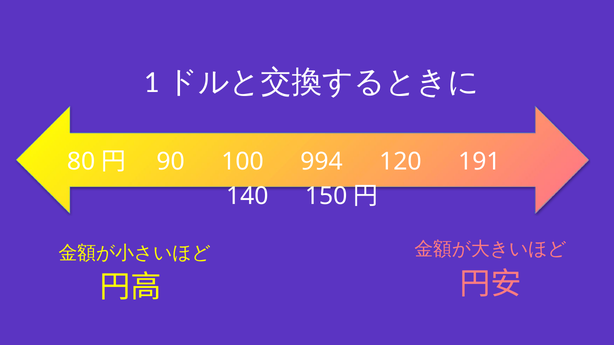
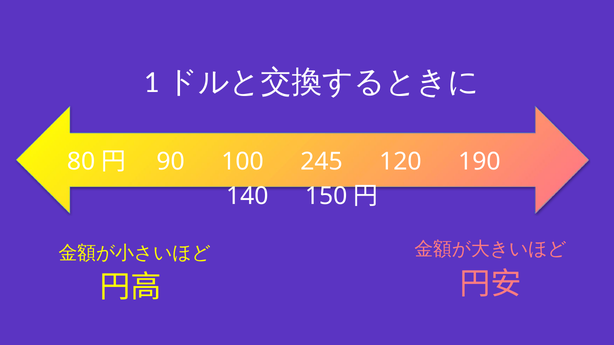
994: 994 -> 245
191: 191 -> 190
